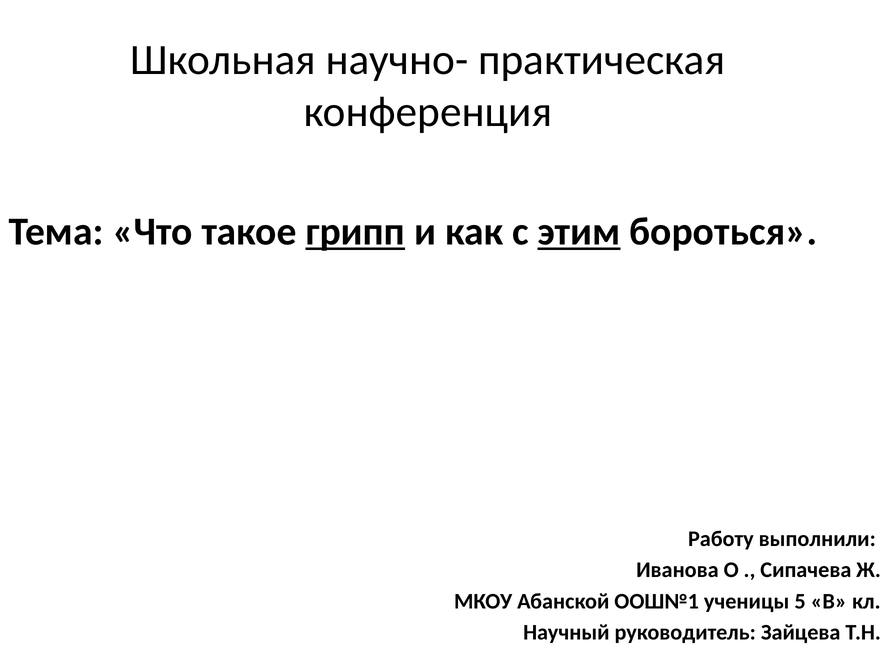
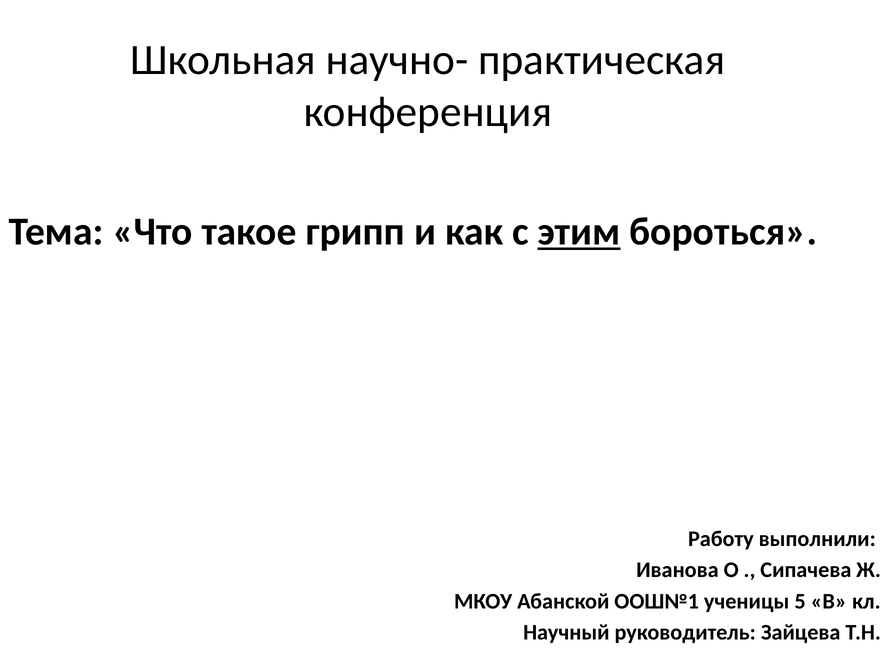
грипп underline: present -> none
